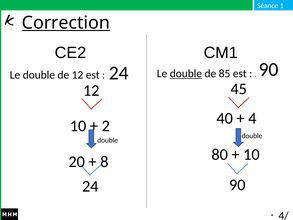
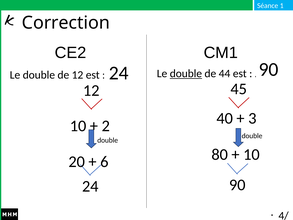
Correction underline: present -> none
85: 85 -> 44
4: 4 -> 3
8 at (104, 162): 8 -> 6
